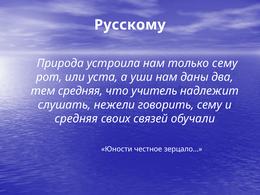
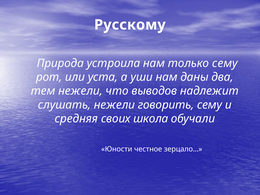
тем средняя: средняя -> нежели
учитель: учитель -> выводов
связей: связей -> школа
